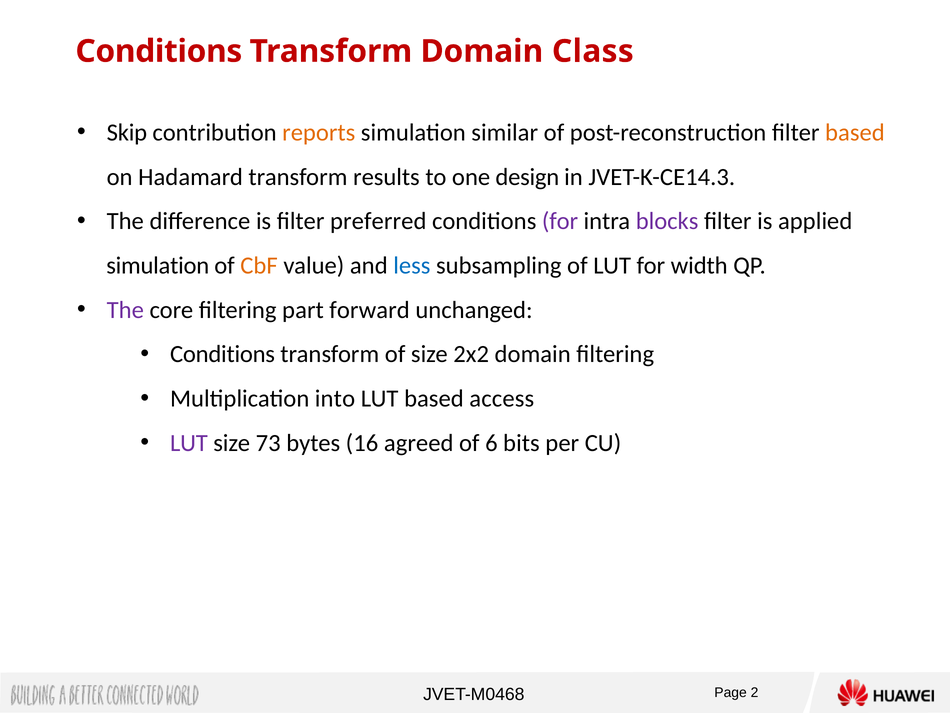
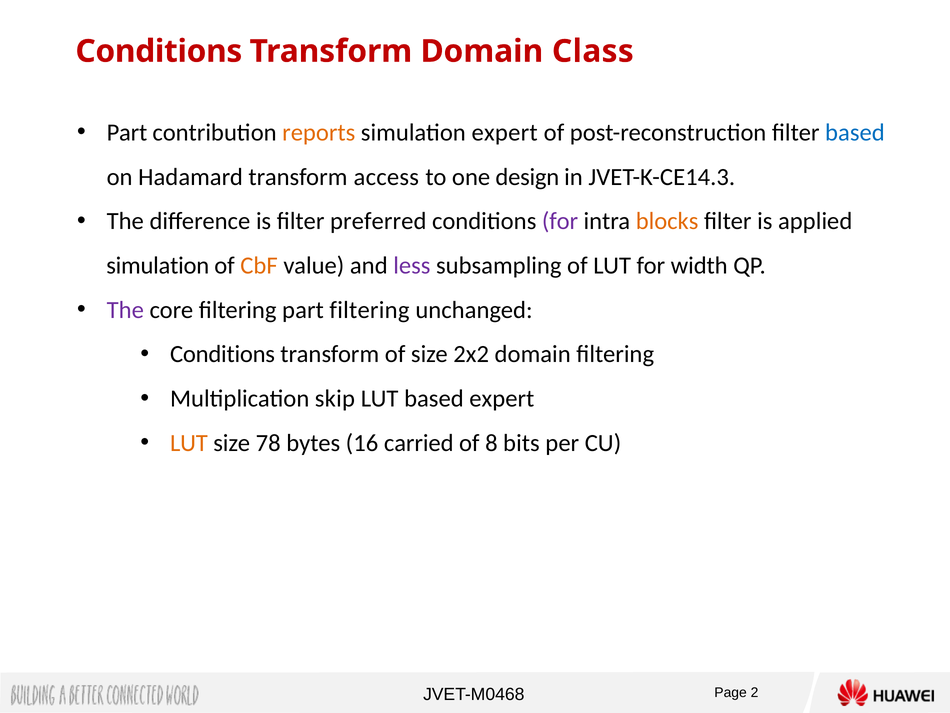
Skip at (127, 132): Skip -> Part
simulation similar: similar -> expert
based at (855, 132) colour: orange -> blue
results: results -> access
blocks colour: purple -> orange
less colour: blue -> purple
part forward: forward -> filtering
into: into -> skip
based access: access -> expert
LUT at (189, 443) colour: purple -> orange
73: 73 -> 78
agreed: agreed -> carried
6: 6 -> 8
